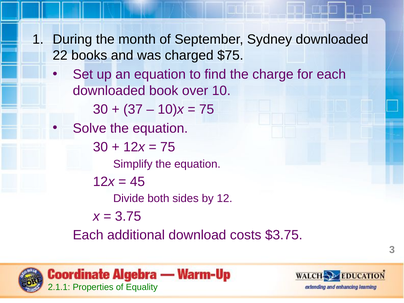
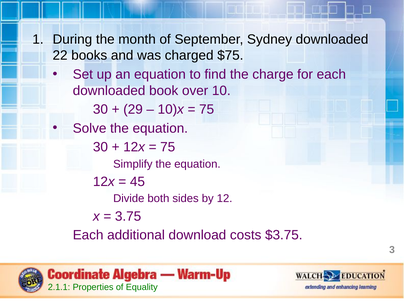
37: 37 -> 29
